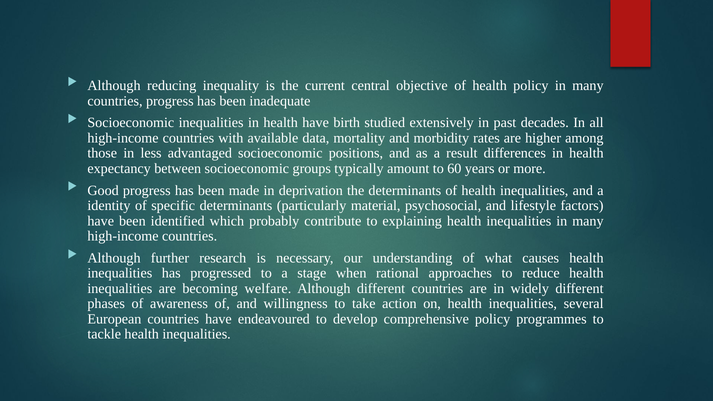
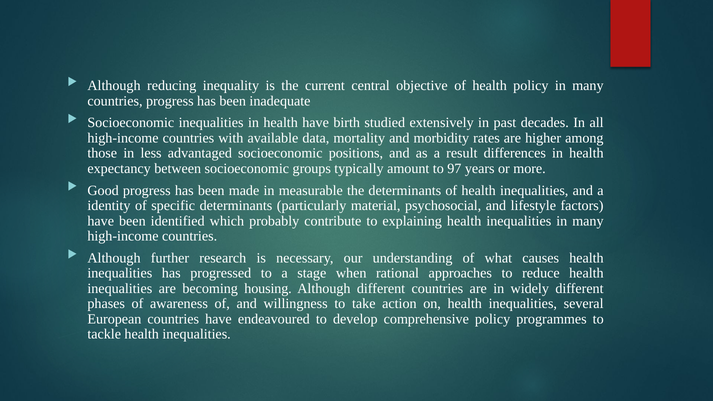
60: 60 -> 97
deprivation: deprivation -> measurable
welfare: welfare -> housing
